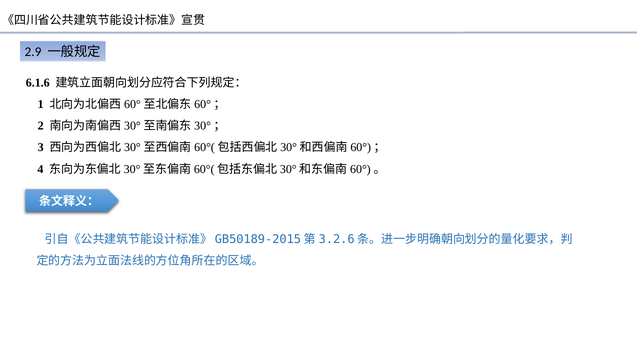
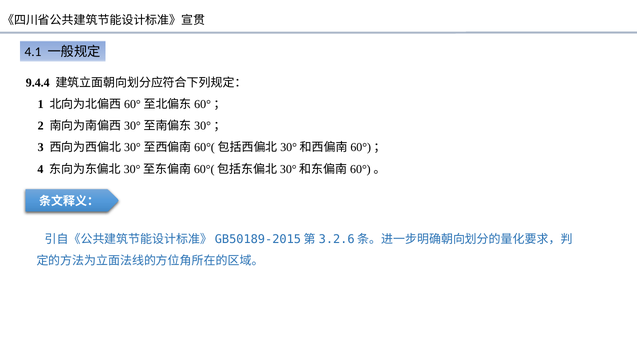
2.9: 2.9 -> 4.1
6.1.6: 6.1.6 -> 9.4.4
